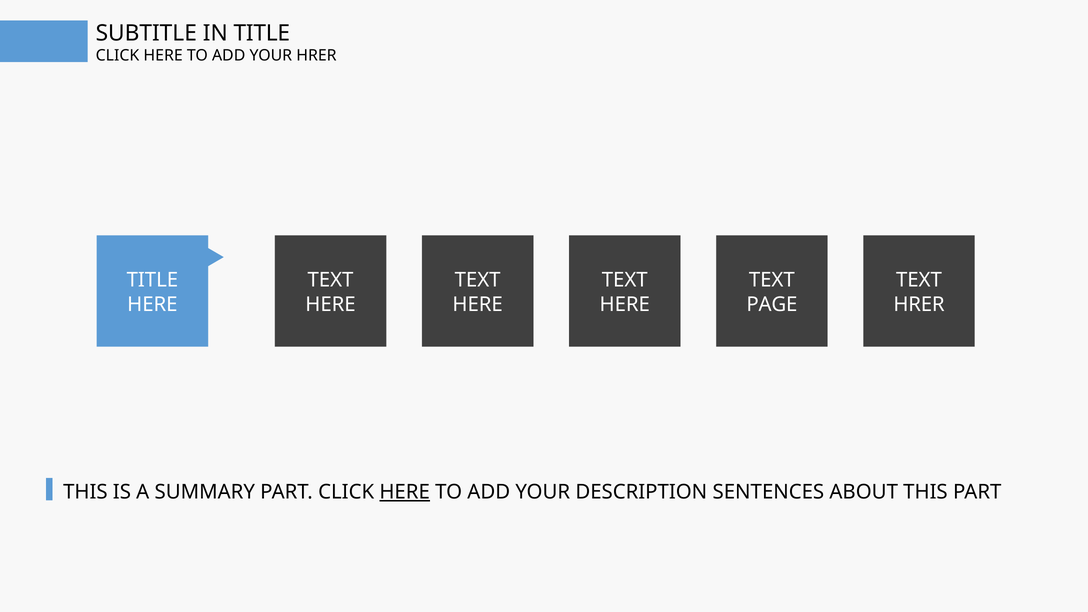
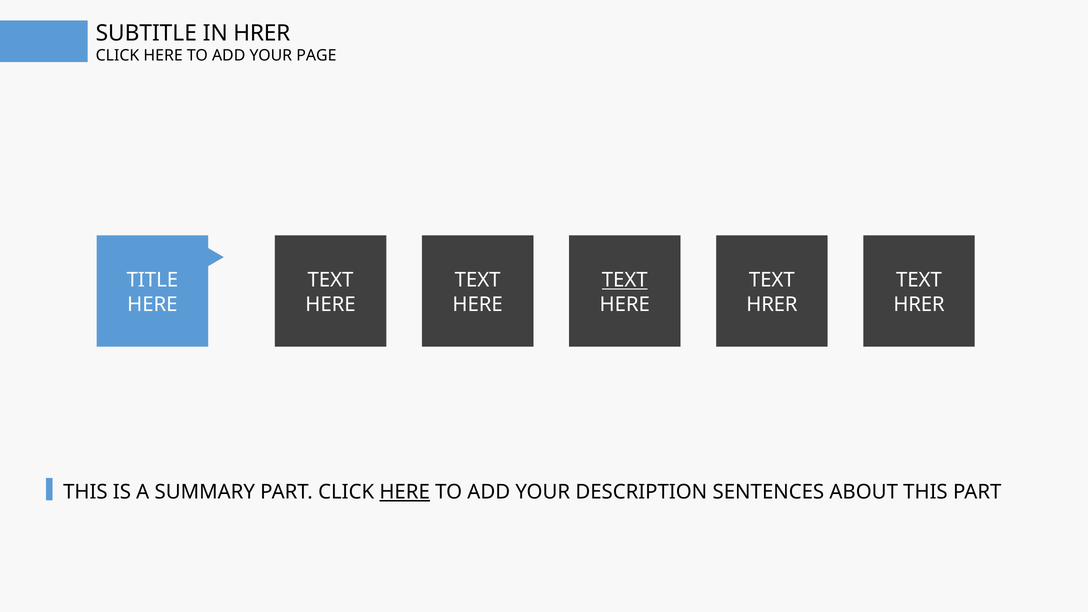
IN TITLE: TITLE -> HRER
YOUR HRER: HRER -> PAGE
TEXT at (625, 280) underline: none -> present
PAGE at (772, 305): PAGE -> HRER
